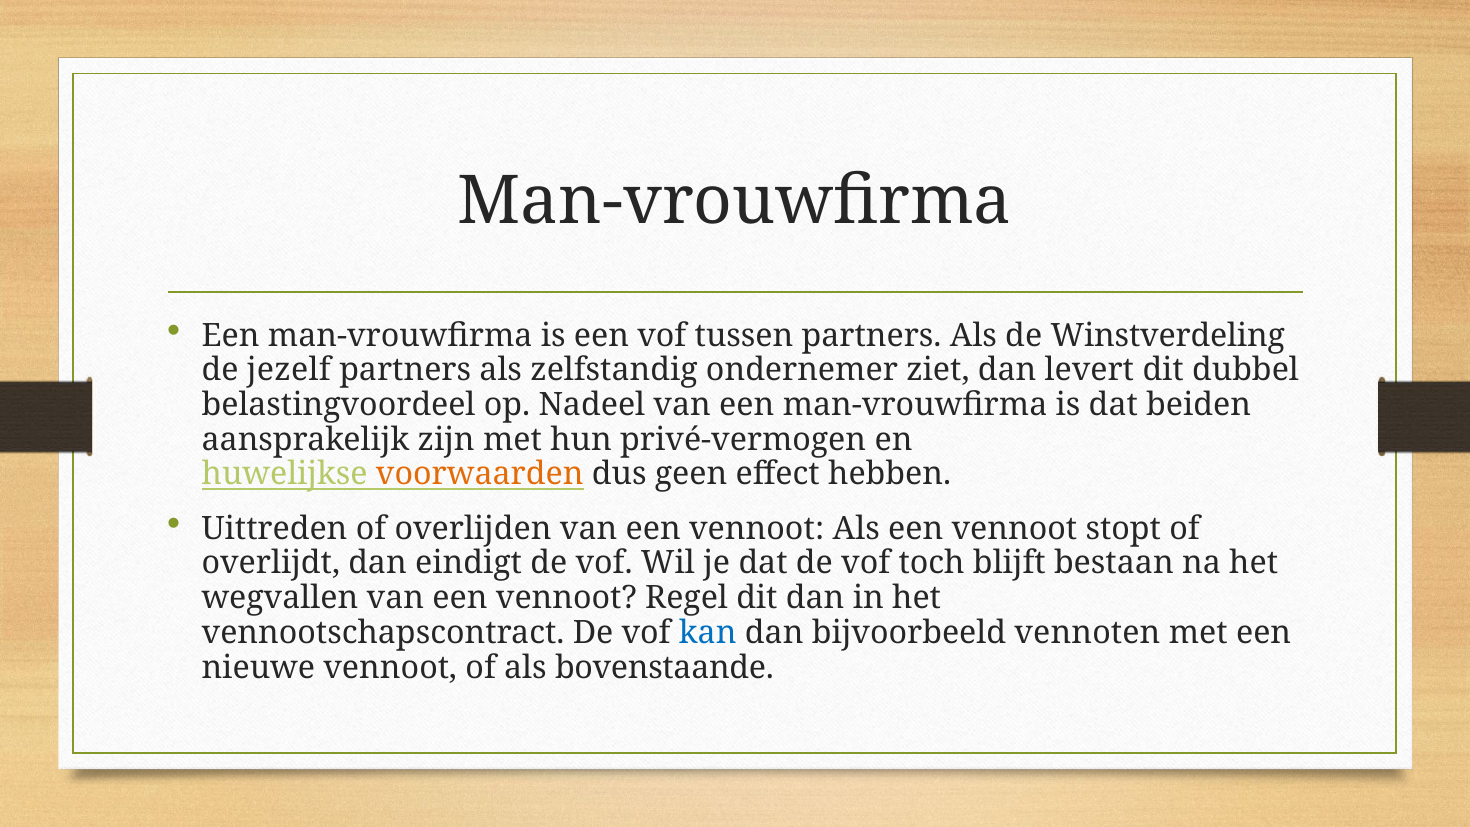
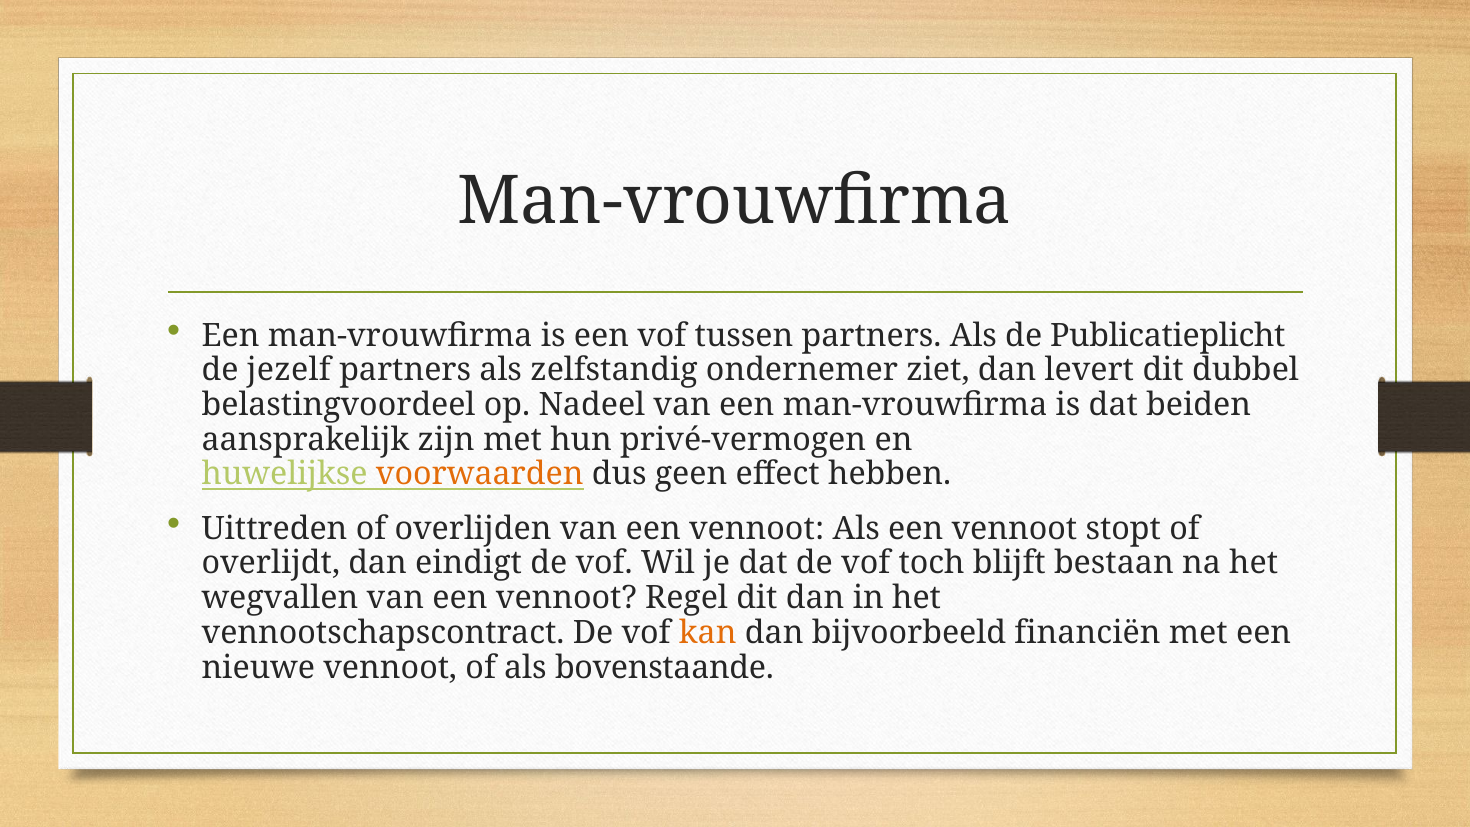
Winstverdeling: Winstverdeling -> Publicatieplicht
kan colour: blue -> orange
vennoten: vennoten -> financiën
